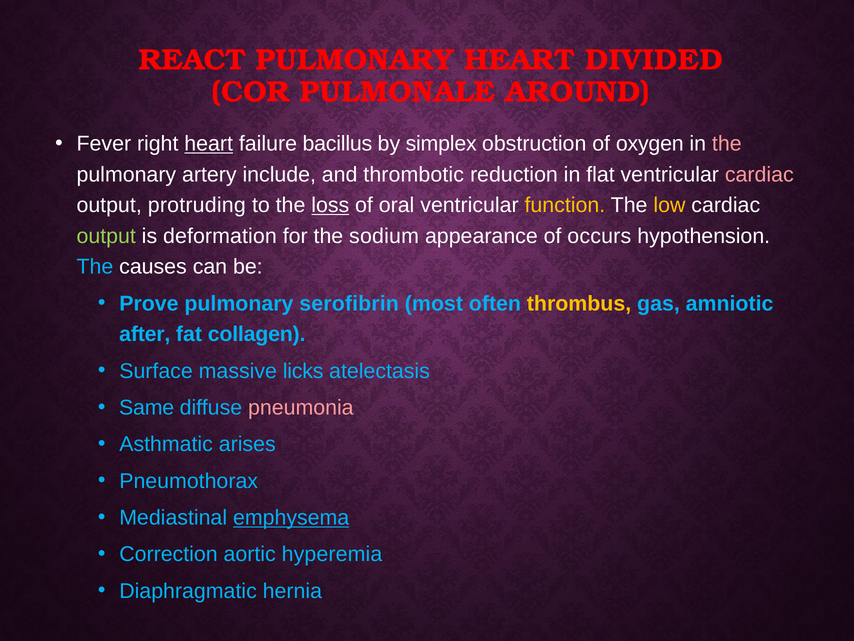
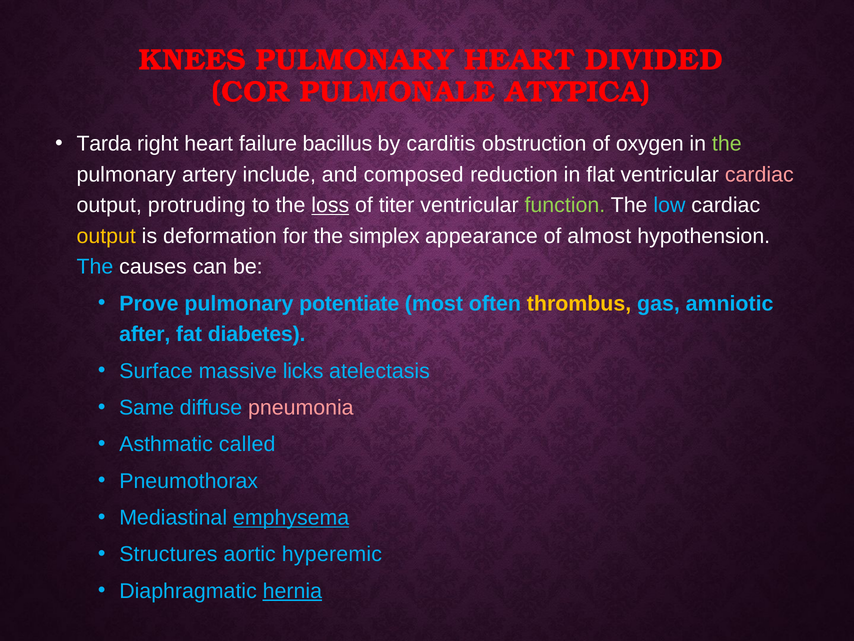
REACT: REACT -> KNEES
AROUND: AROUND -> ATYPICA
Fever: Fever -> Tarda
heart at (209, 144) underline: present -> none
simplex: simplex -> carditis
the at (727, 144) colour: pink -> light green
thrombotic: thrombotic -> composed
oral: oral -> titer
function colour: yellow -> light green
low colour: yellow -> light blue
output at (106, 236) colour: light green -> yellow
sodium: sodium -> simplex
occurs: occurs -> almost
serofibrin: serofibrin -> potentiate
collagen: collagen -> diabetes
arises: arises -> called
Correction: Correction -> Structures
hyperemia: hyperemia -> hyperemic
hernia underline: none -> present
